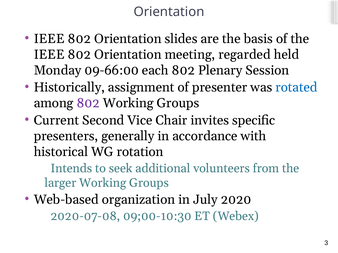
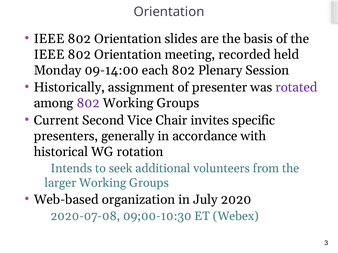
regarded: regarded -> recorded
09-66:00: 09-66:00 -> 09-14:00
rotated colour: blue -> purple
